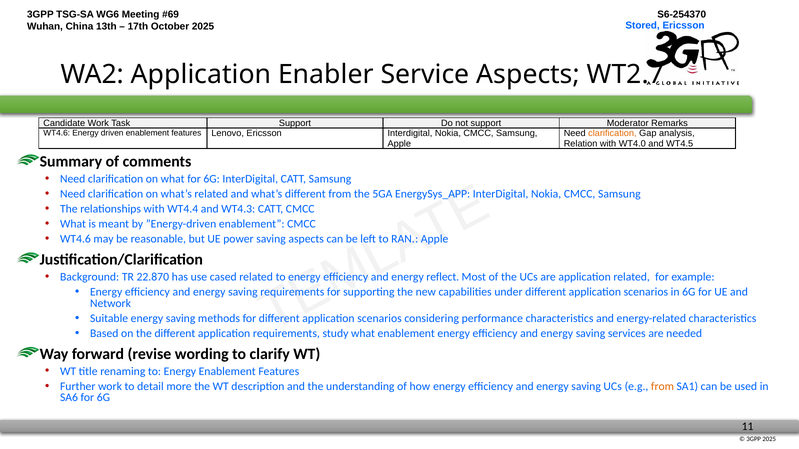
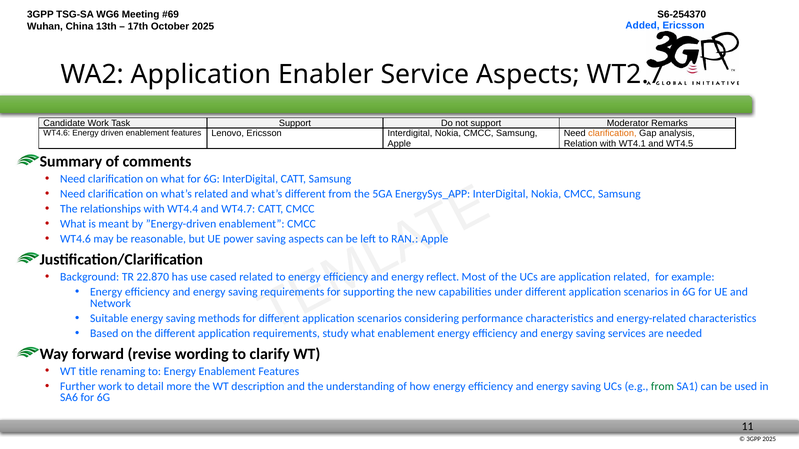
Stored: Stored -> Added
WT4.0: WT4.0 -> WT4.1
WT4.3: WT4.3 -> WT4.7
from at (662, 387) colour: orange -> green
